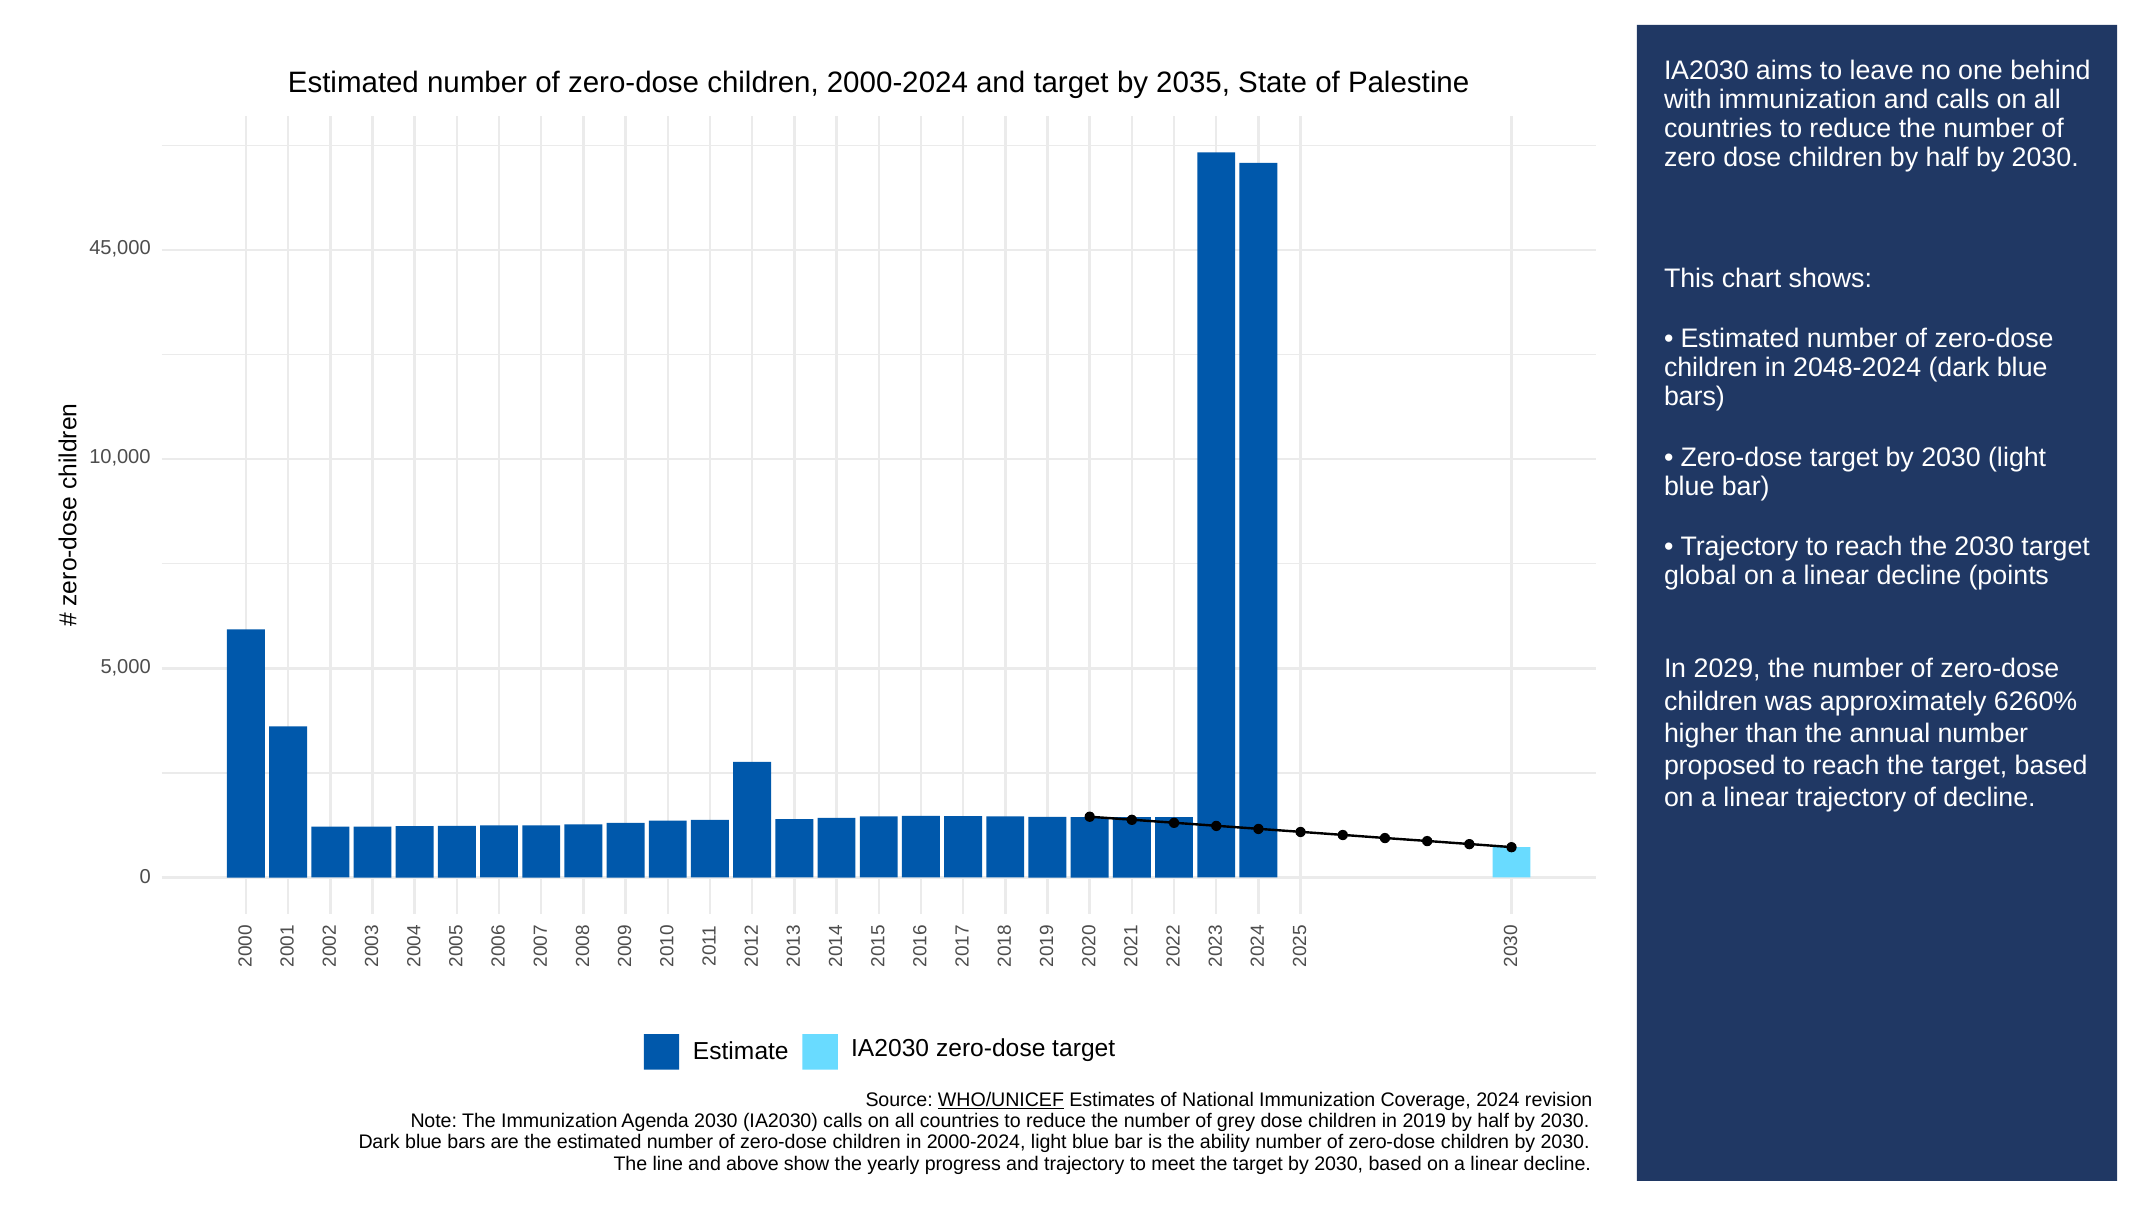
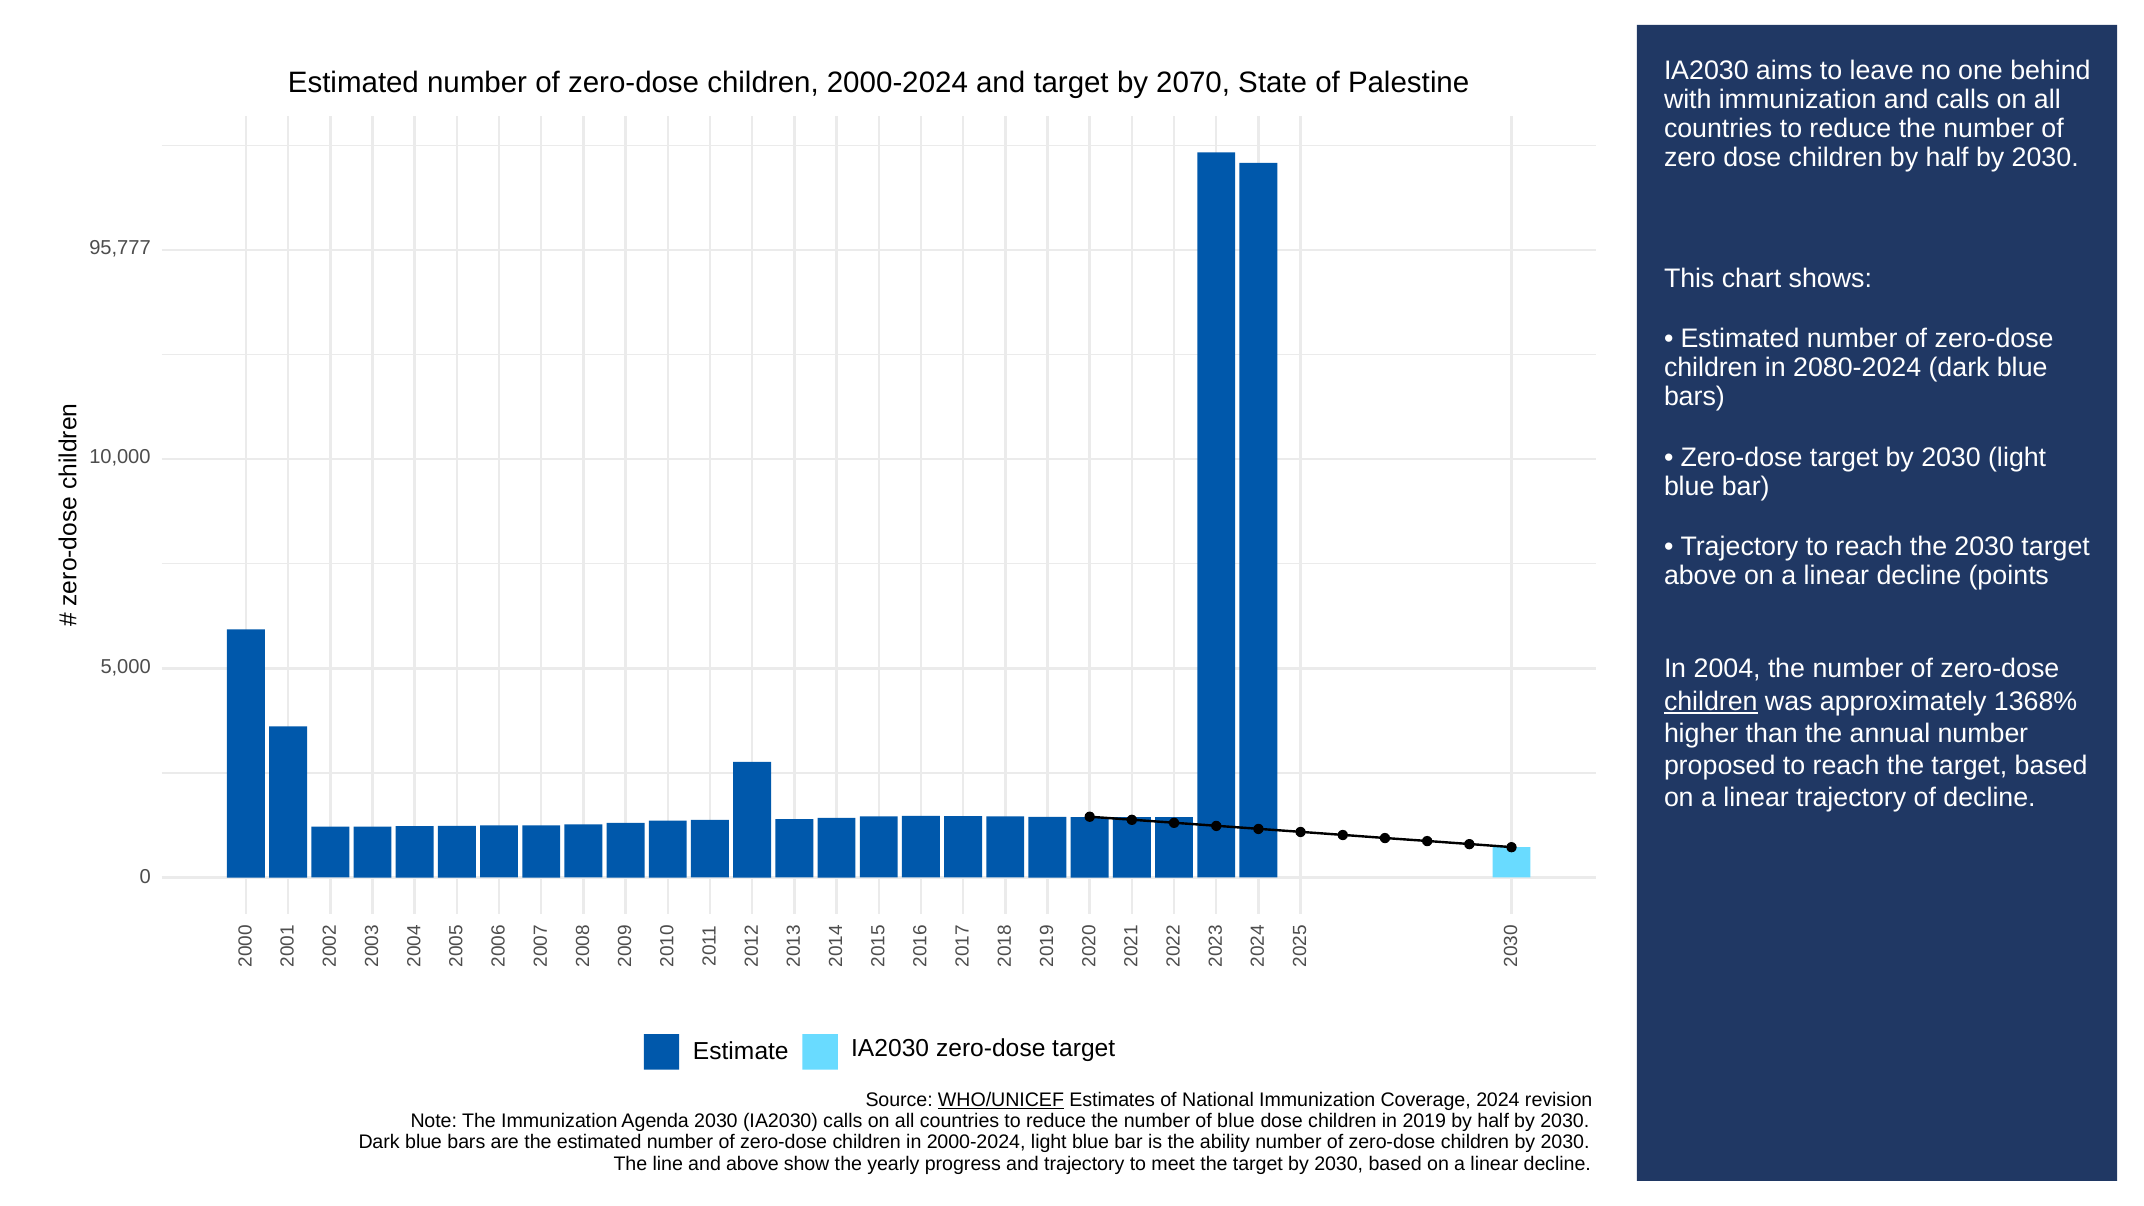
2035: 2035 -> 2070
45,000: 45,000 -> 95,777
2048-2024: 2048-2024 -> 2080-2024
global at (1700, 576): global -> above
2029: 2029 -> 2004
children at (1711, 701) underline: none -> present
6260%: 6260% -> 1368%
of grey: grey -> blue
